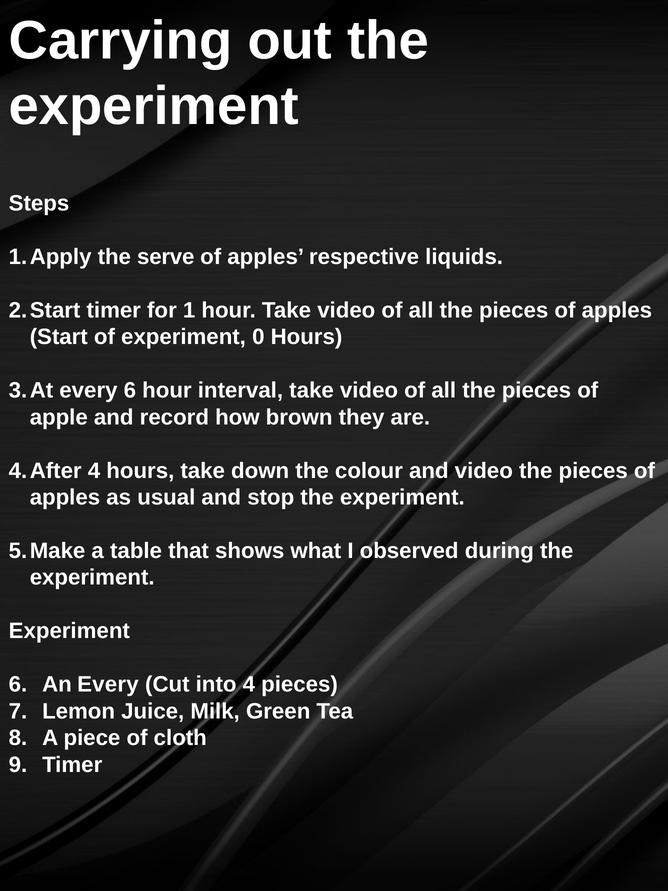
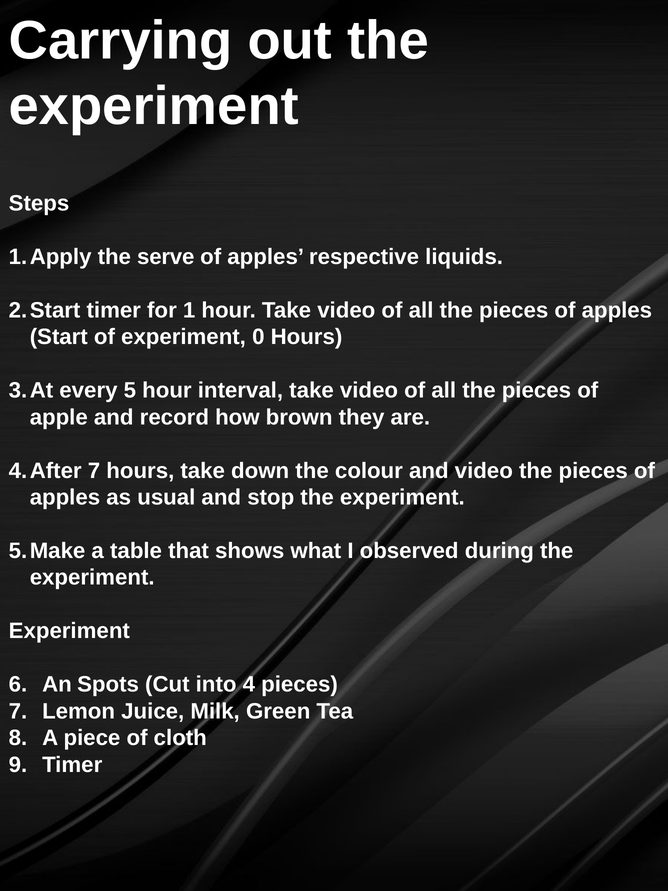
every 6: 6 -> 5
4 at (94, 470): 4 -> 7
An Every: Every -> Spots
